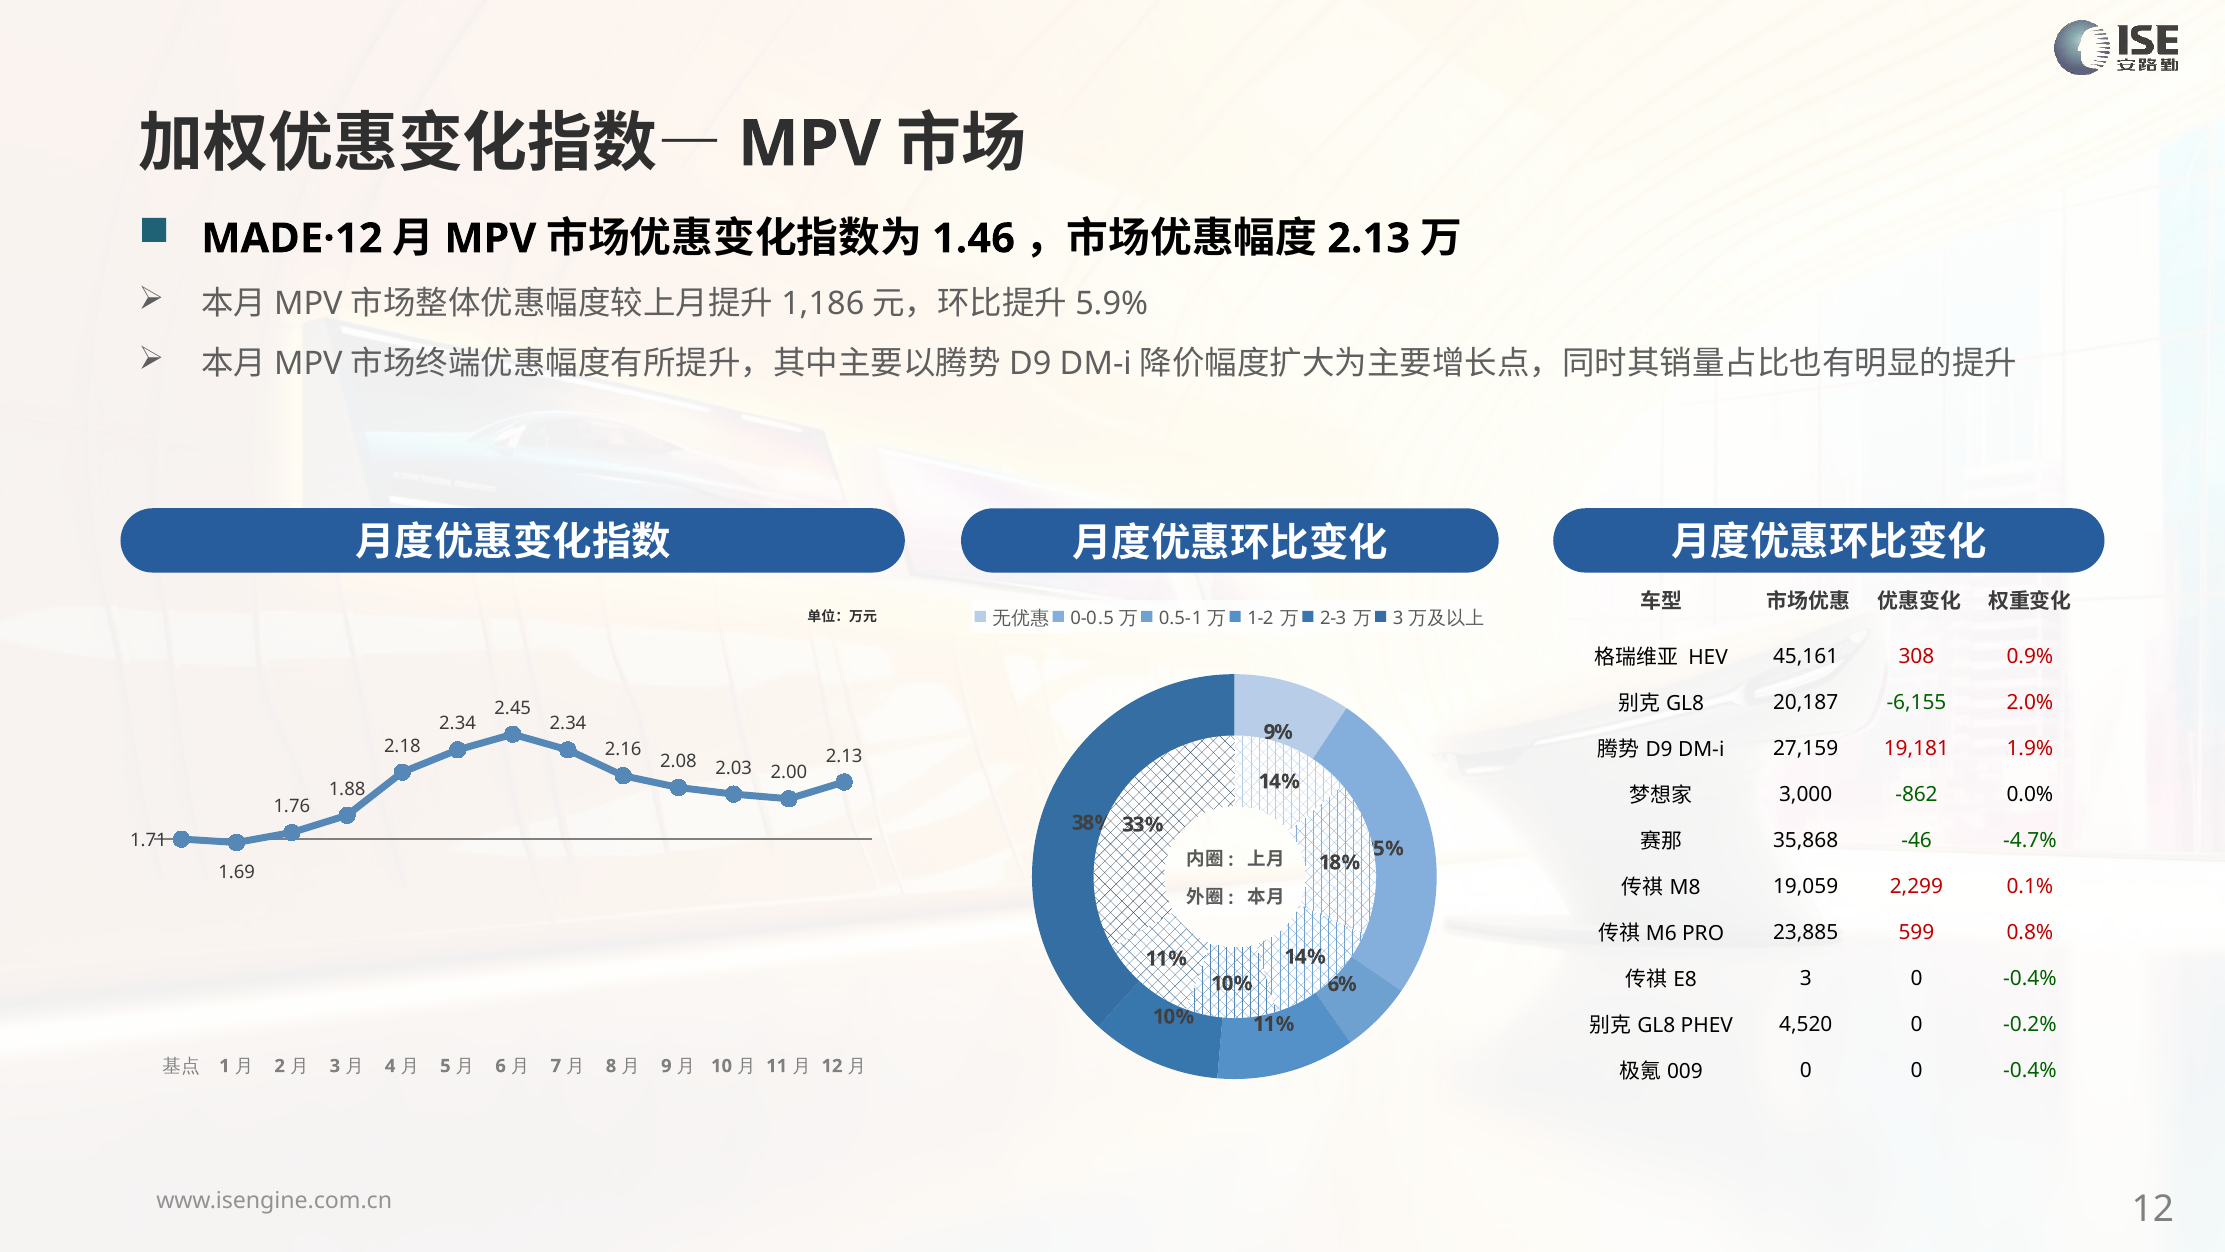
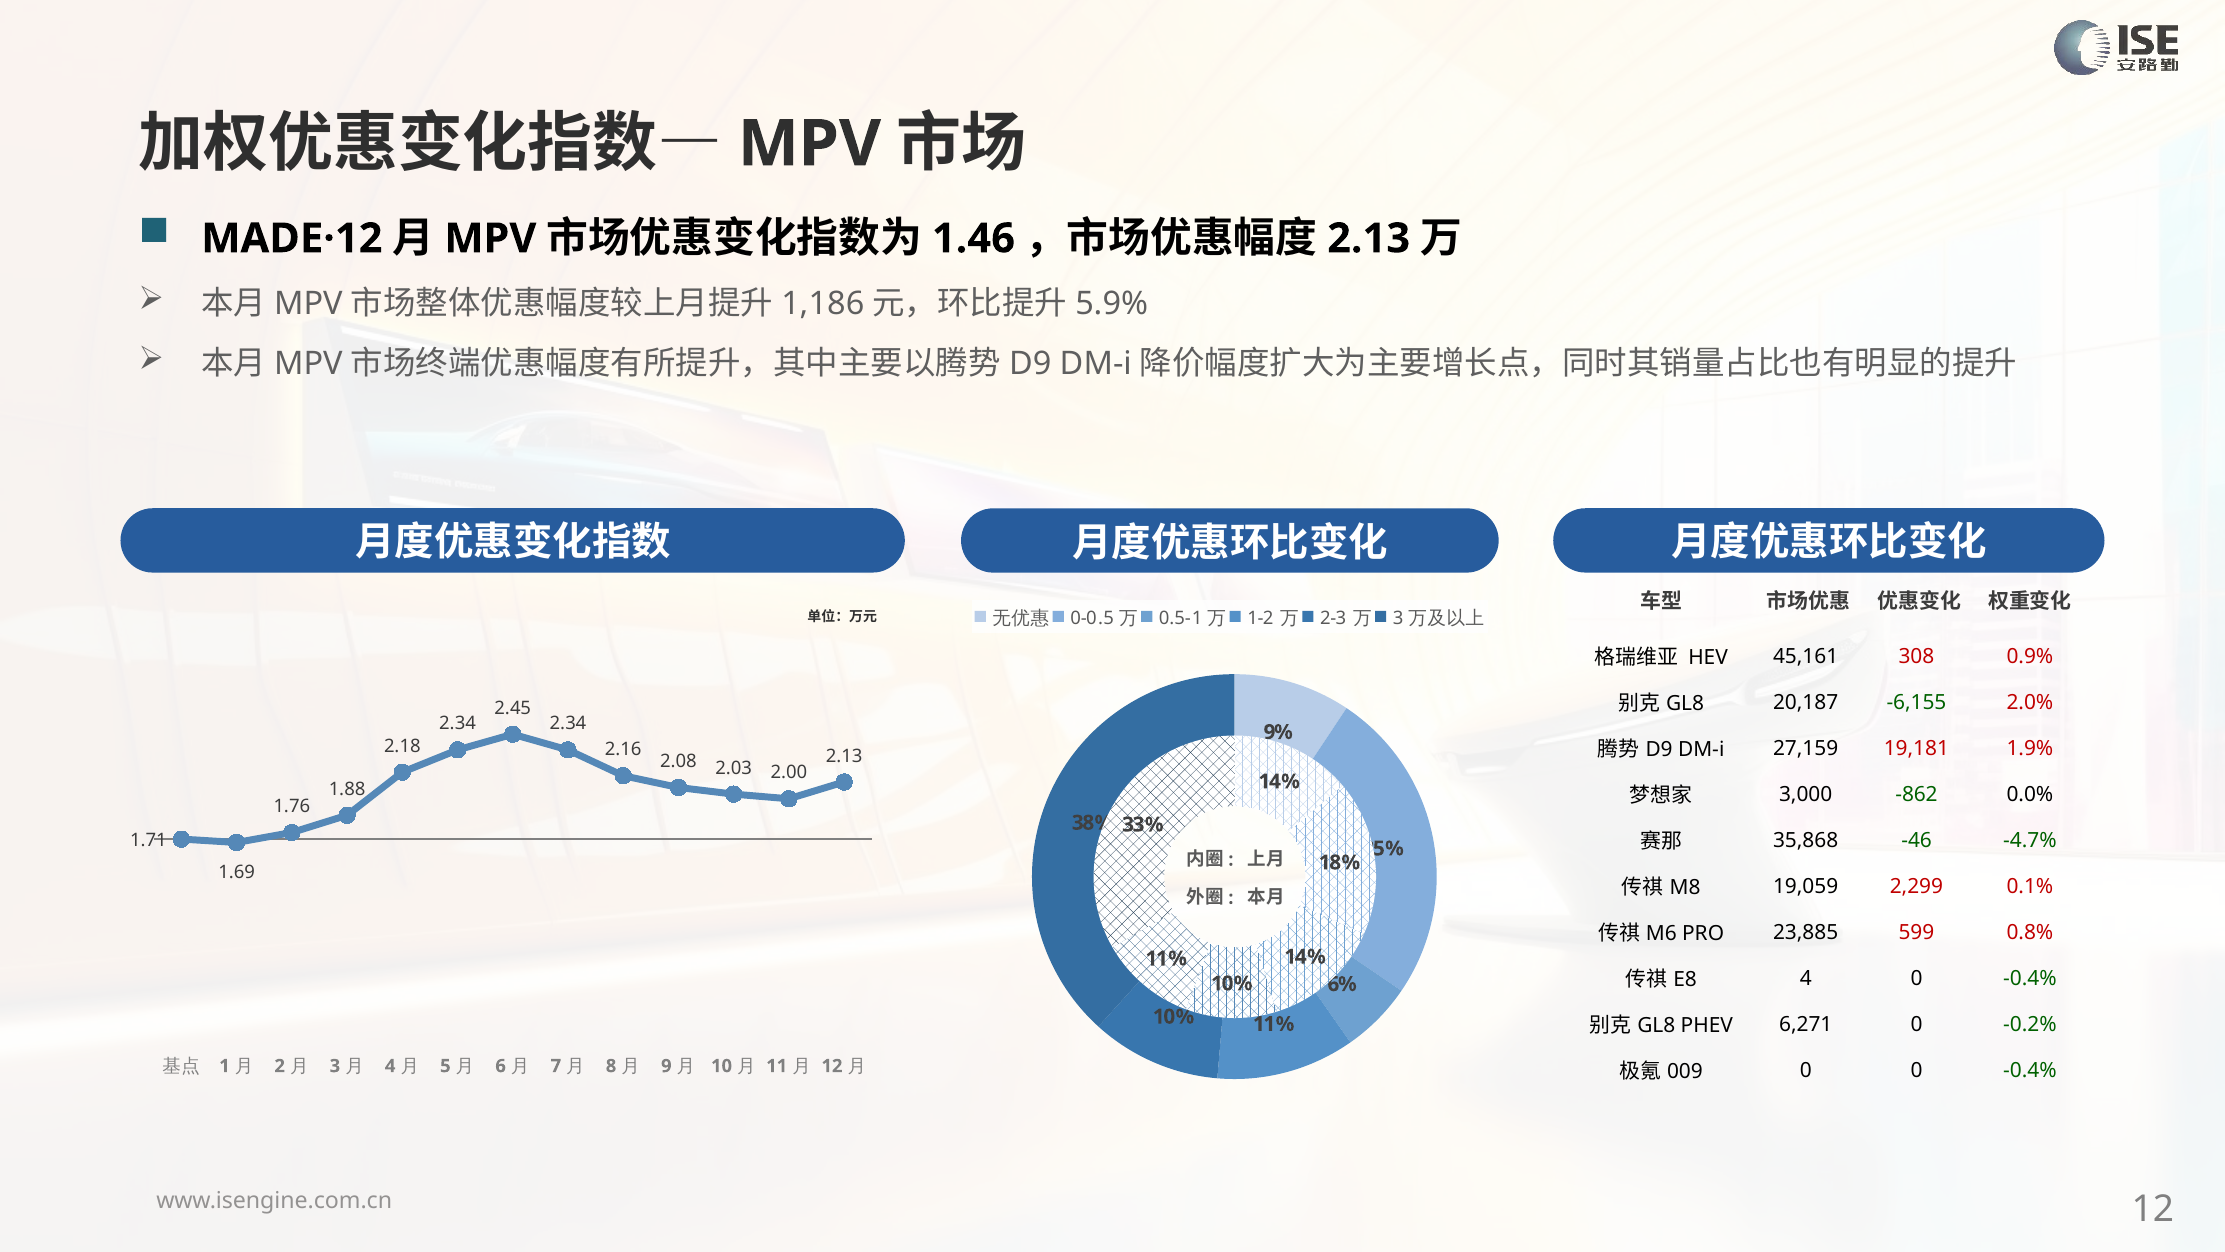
3 at (1806, 978): 3 -> 4
4,520: 4,520 -> 6,271
